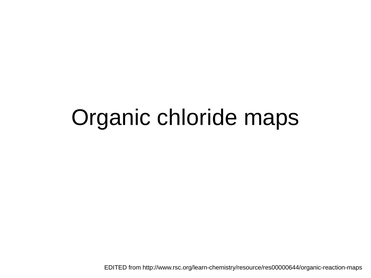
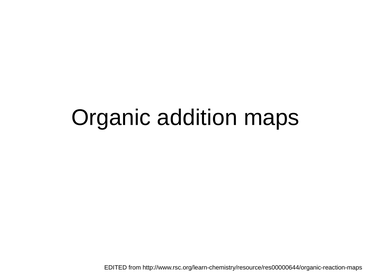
chloride: chloride -> addition
